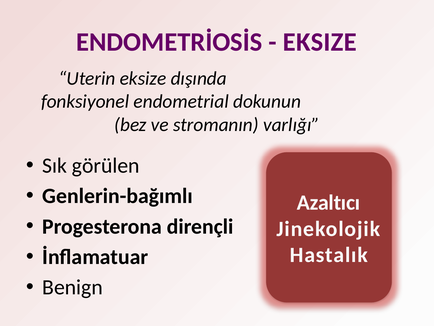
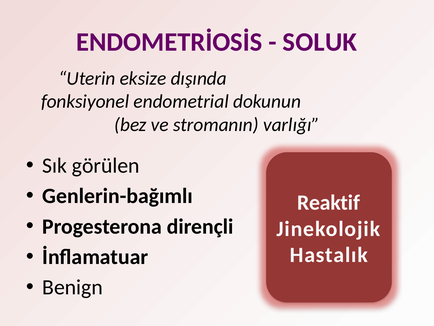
EKSIZE at (320, 42): EKSIZE -> SOLUK
Azaltıcı: Azaltıcı -> Reaktif
